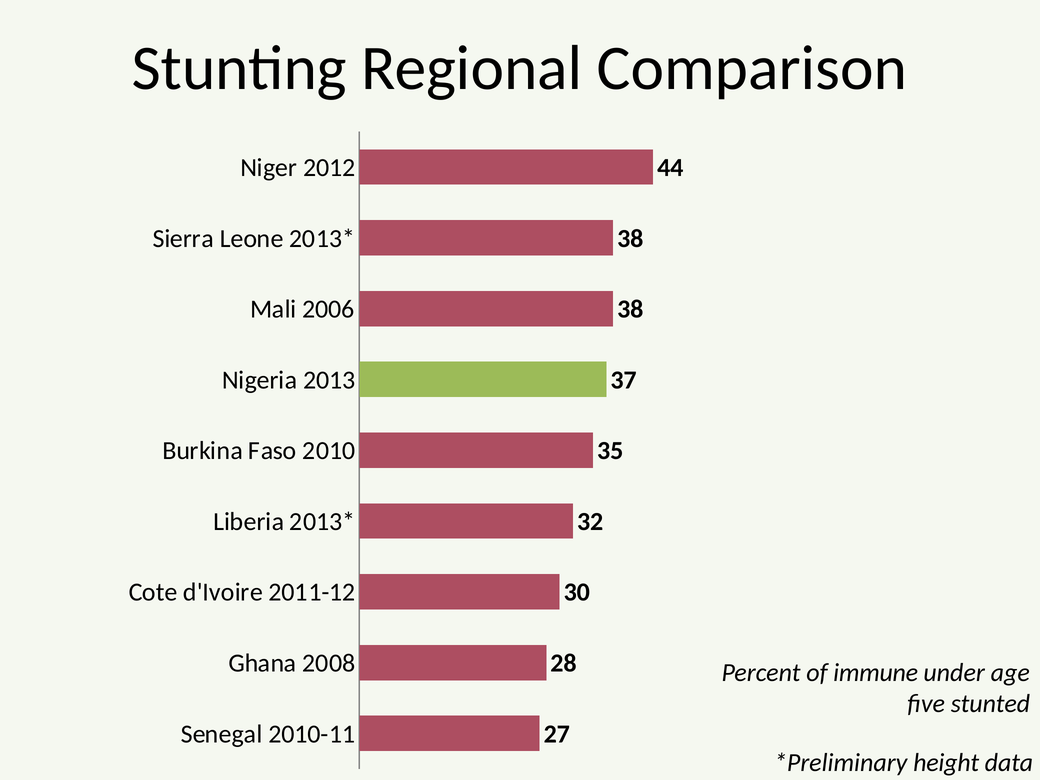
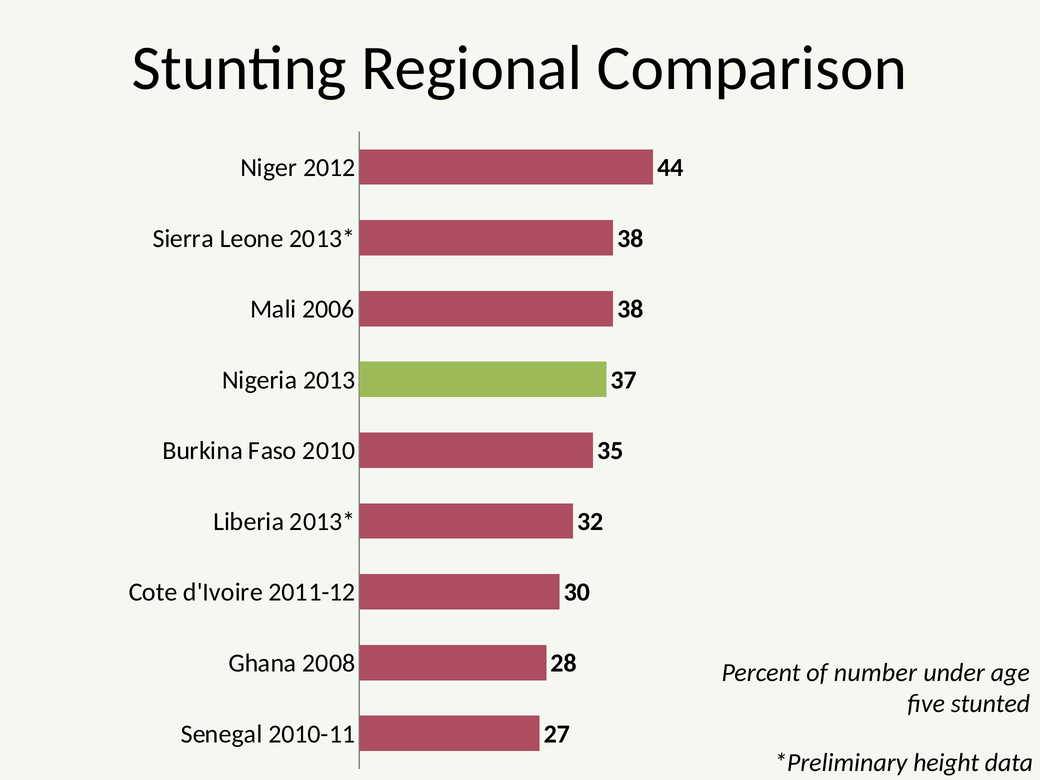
immune: immune -> number
